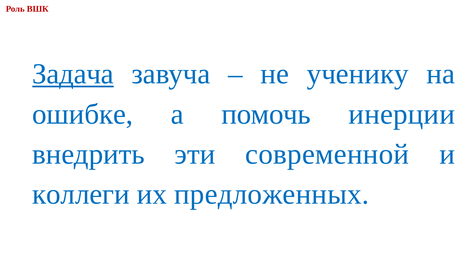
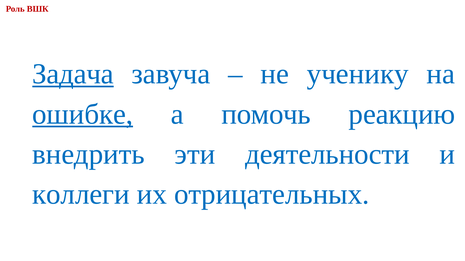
ошибке underline: none -> present
инерции: инерции -> реакцию
современной: современной -> деятельности
предложенных: предложенных -> отрицательных
